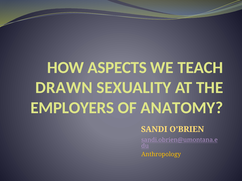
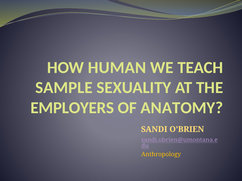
ASPECTS: ASPECTS -> HUMAN
DRAWN: DRAWN -> SAMPLE
